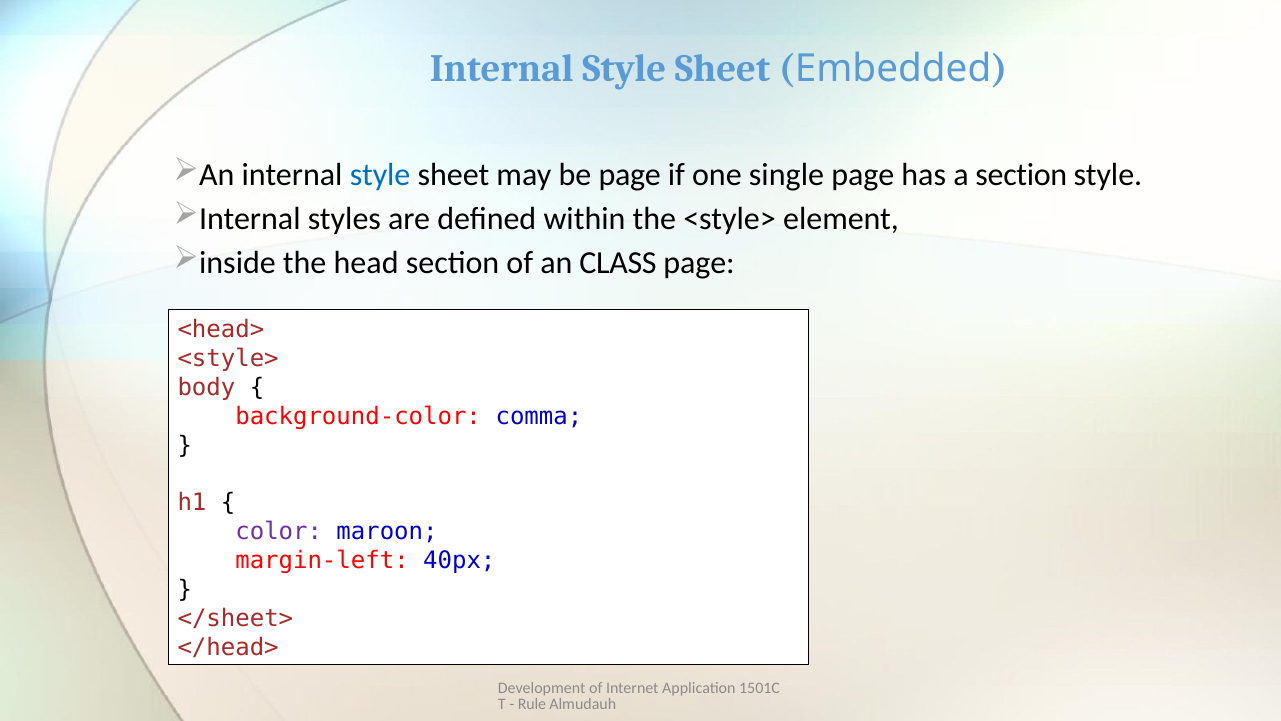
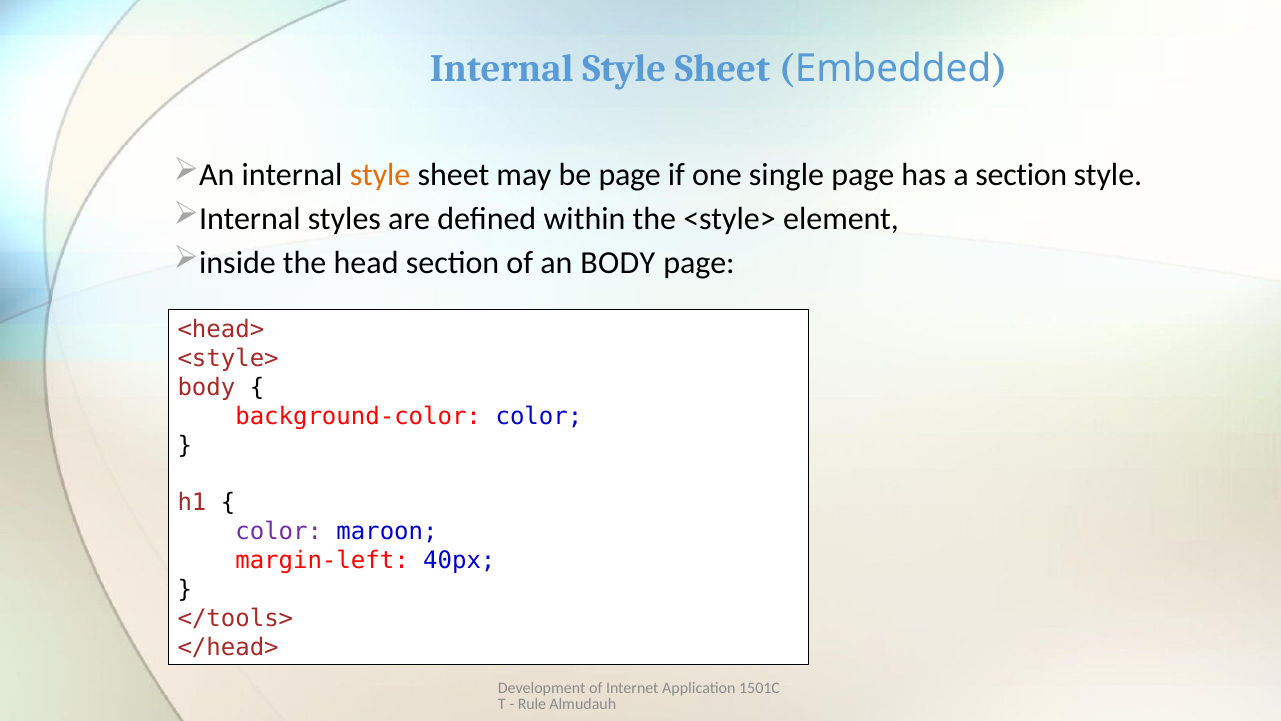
style at (380, 175) colour: blue -> orange
an CLASS: CLASS -> BODY
background-color comma: comma -> color
</sheet>: </sheet> -> </tools>
